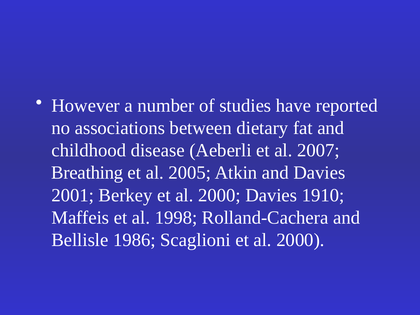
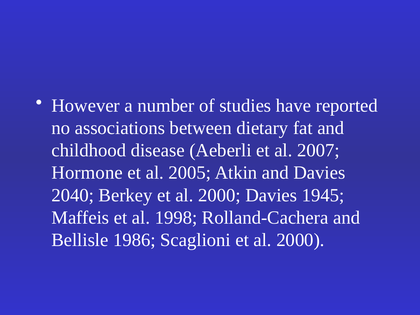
Breathing: Breathing -> Hormone
2001: 2001 -> 2040
1910: 1910 -> 1945
